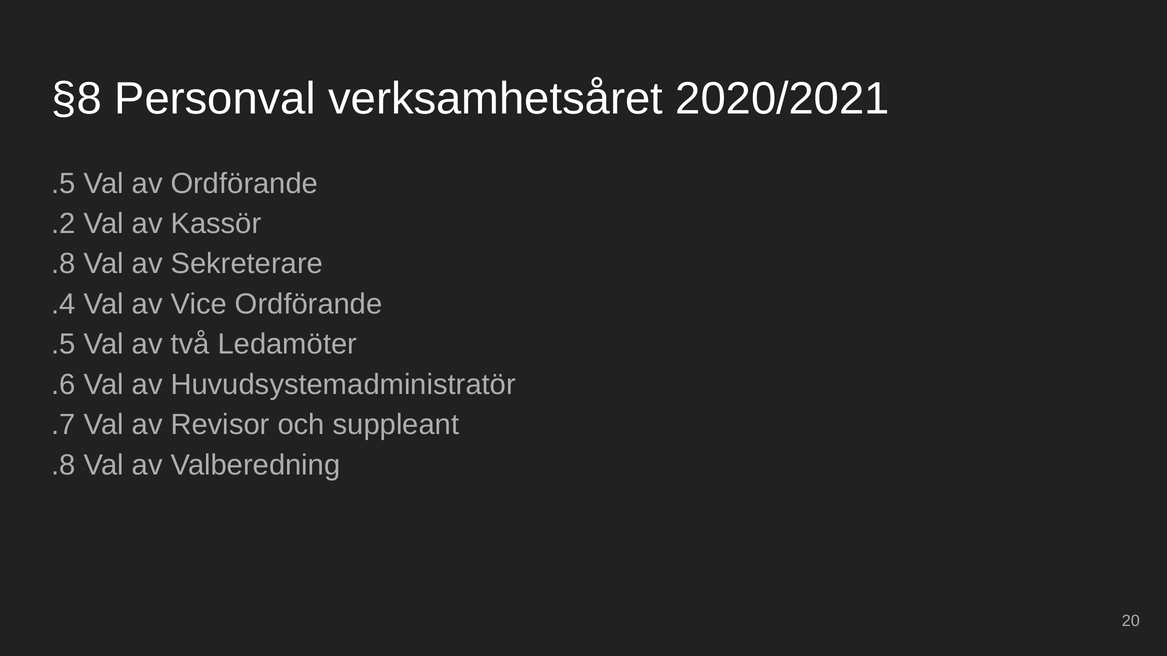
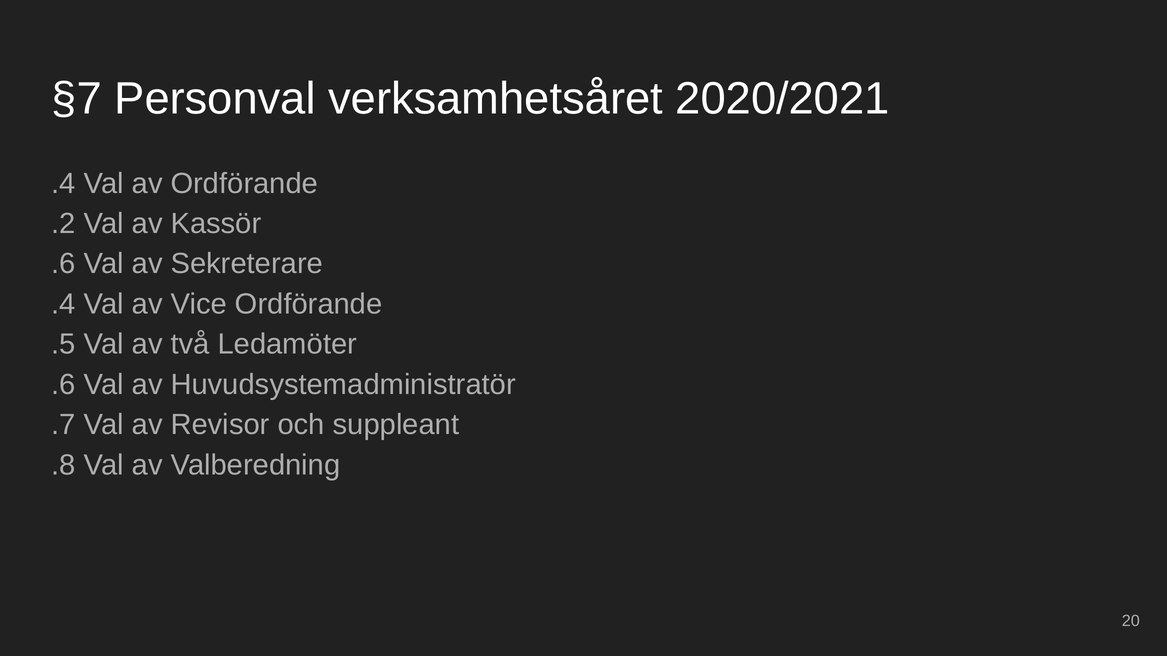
§8: §8 -> §7
.5 at (64, 184): .5 -> .4
.8 at (64, 264): .8 -> .6
